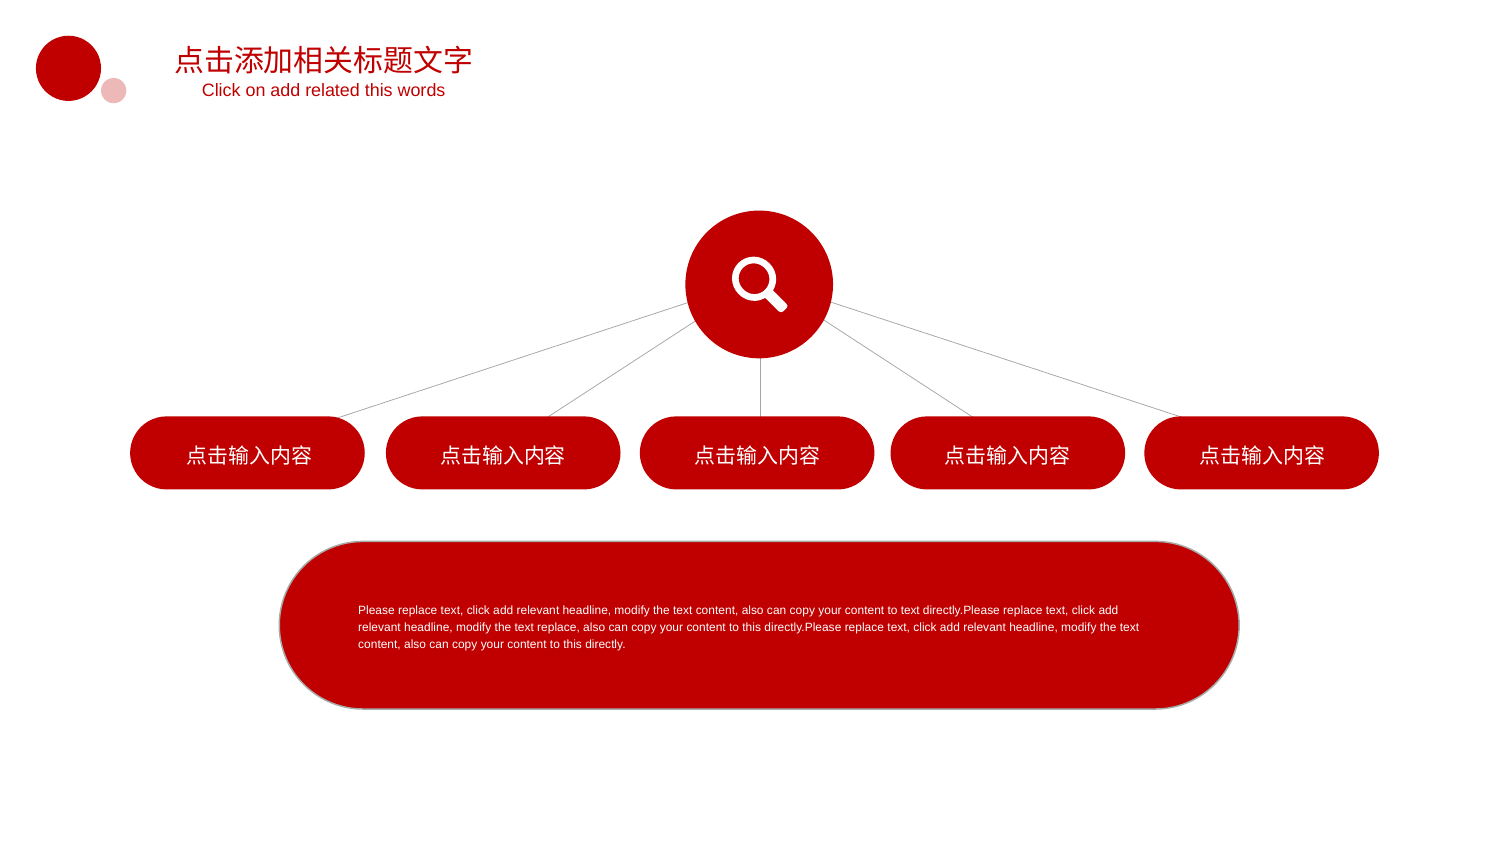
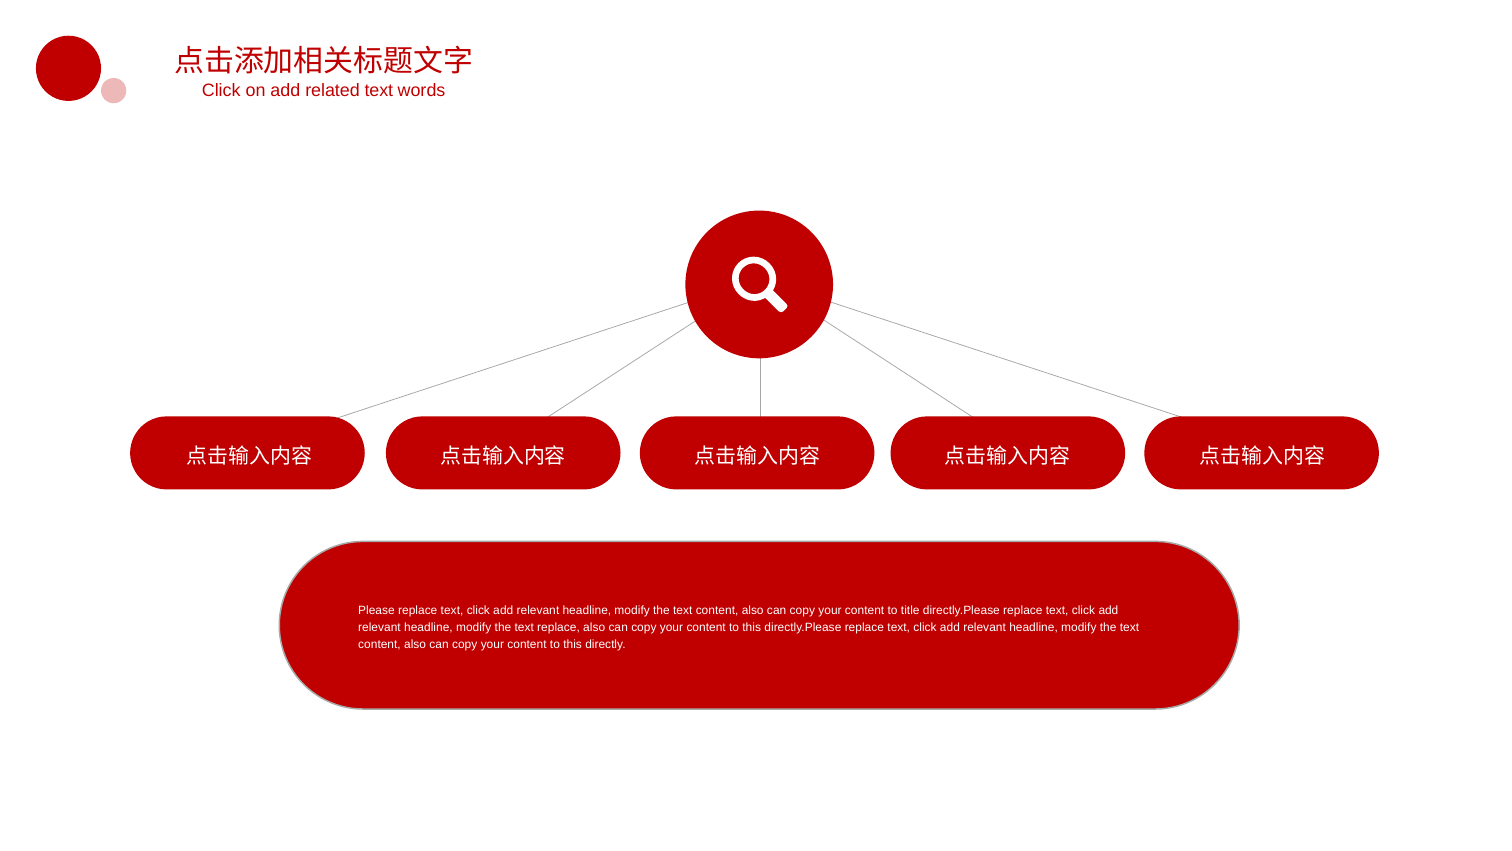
related this: this -> text
to text: text -> title
